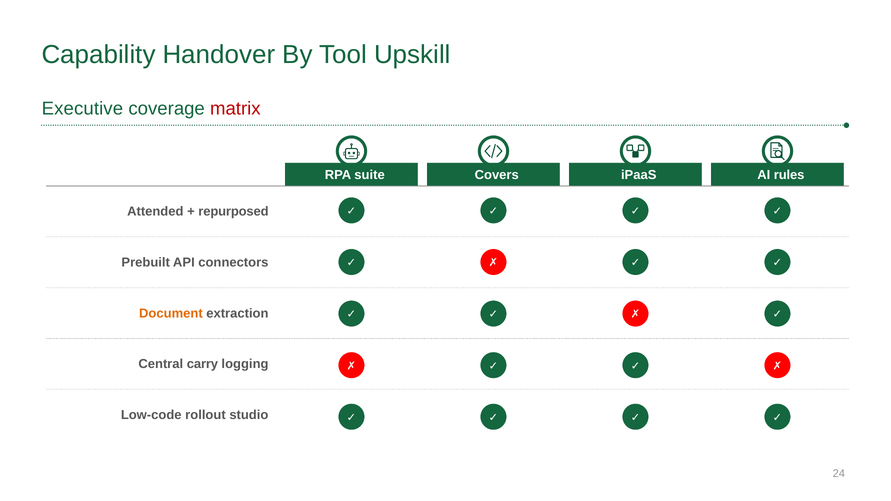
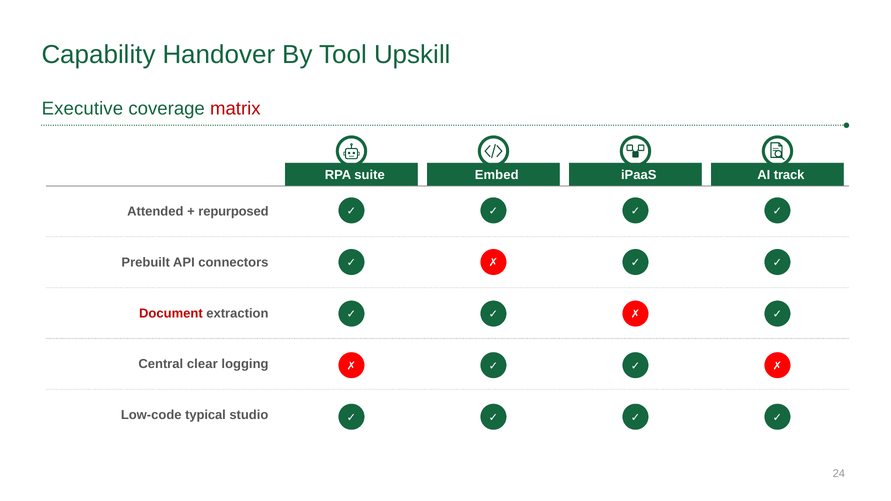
Covers: Covers -> Embed
rules: rules -> track
Document colour: orange -> red
carry: carry -> clear
rollout: rollout -> typical
